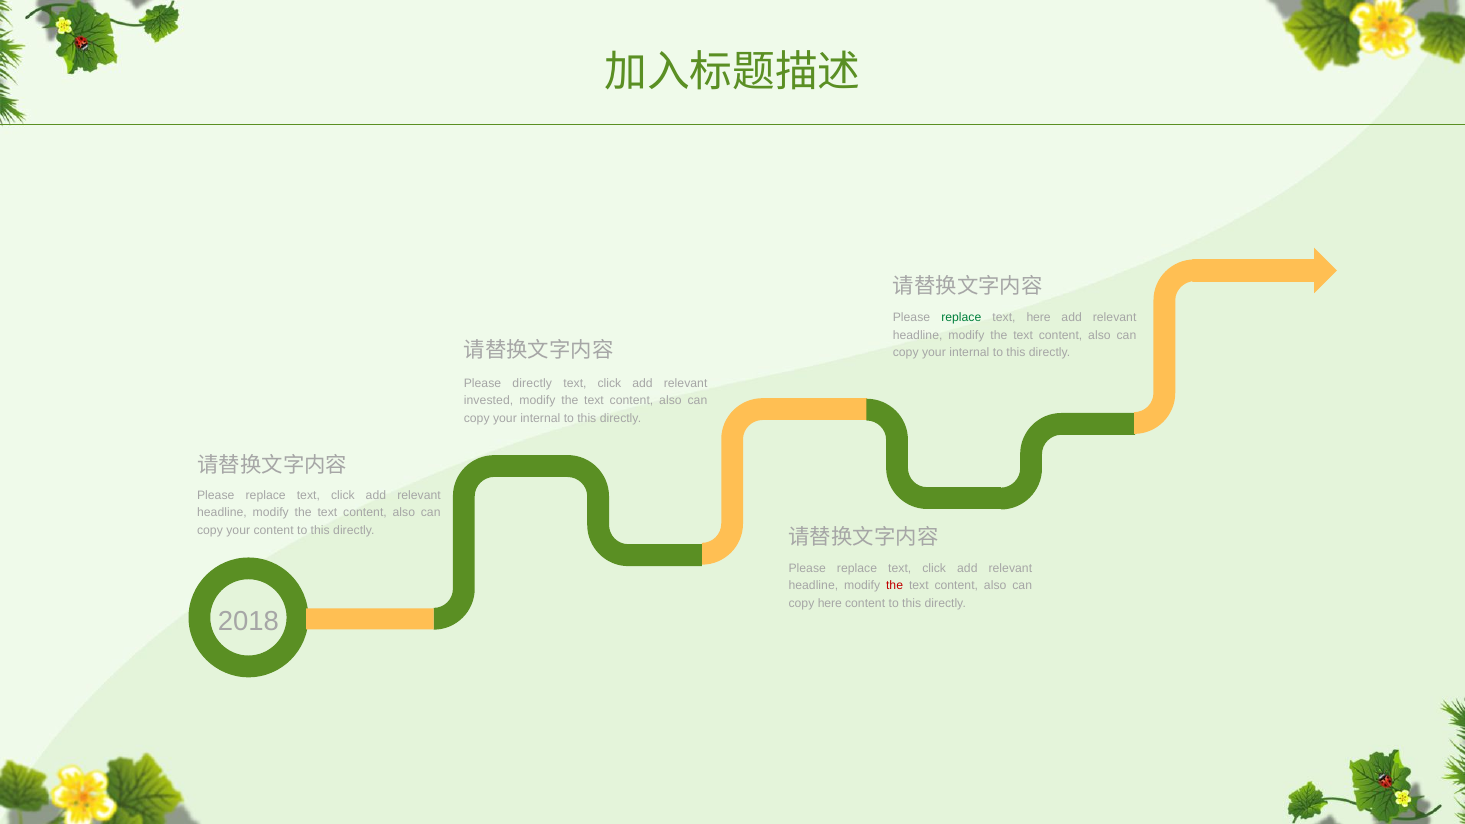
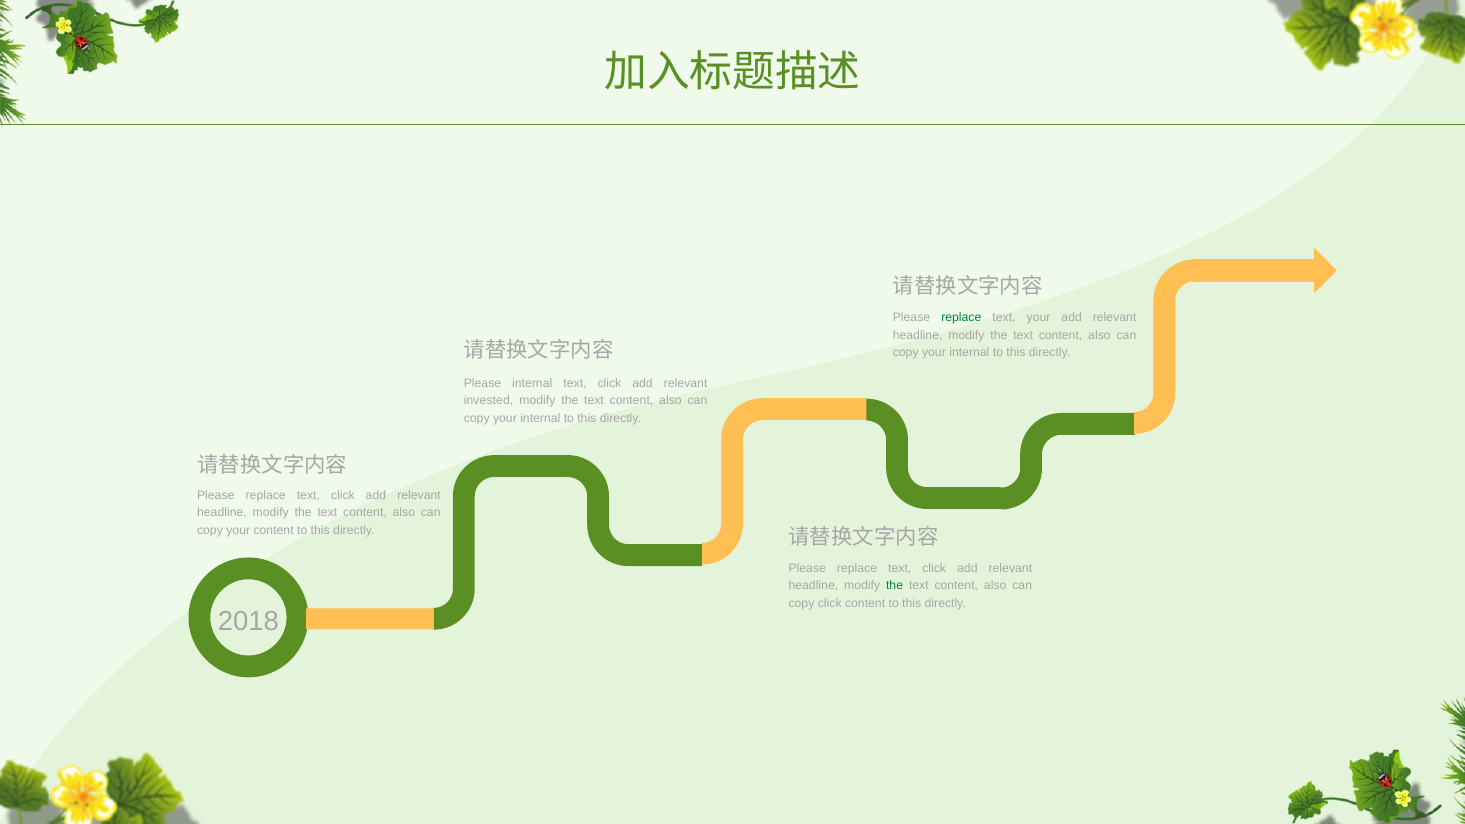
text here: here -> your
Please directly: directly -> internal
the at (895, 586) colour: red -> green
copy here: here -> click
